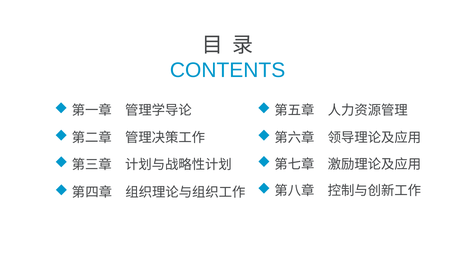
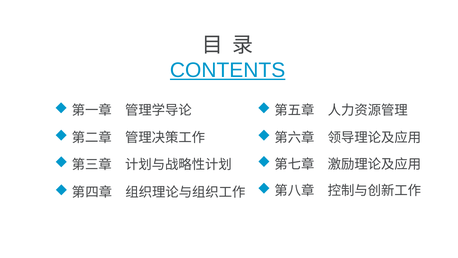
CONTENTS underline: none -> present
